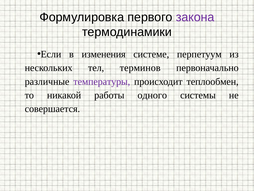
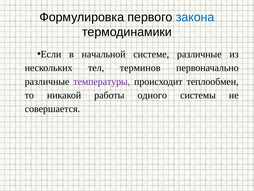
закона colour: purple -> blue
изменения: изменения -> начальной
системе перпетуум: перпетуум -> различные
